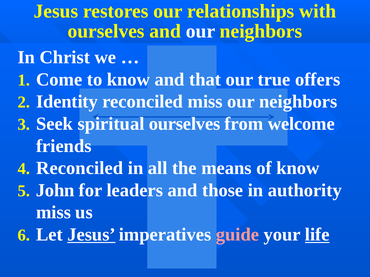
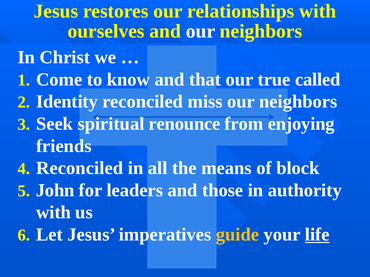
offers: offers -> called
spiritual ourselves: ourselves -> renounce
welcome: welcome -> enjoying
of know: know -> block
miss at (54, 213): miss -> with
Jesus at (91, 235) underline: present -> none
guide colour: pink -> yellow
